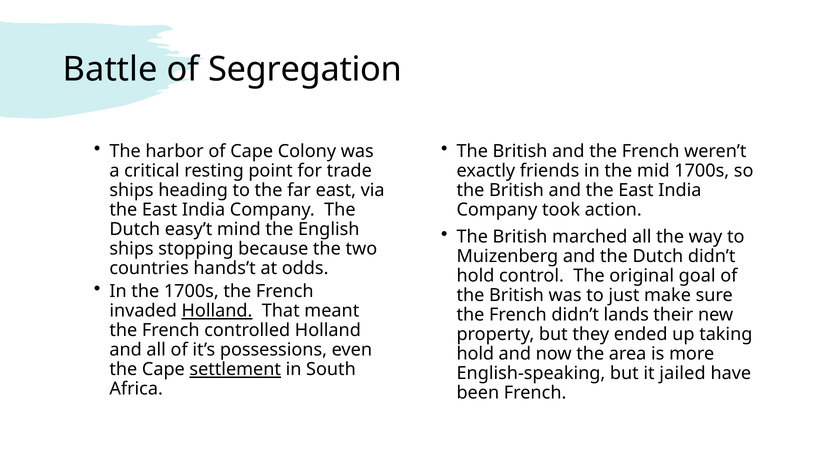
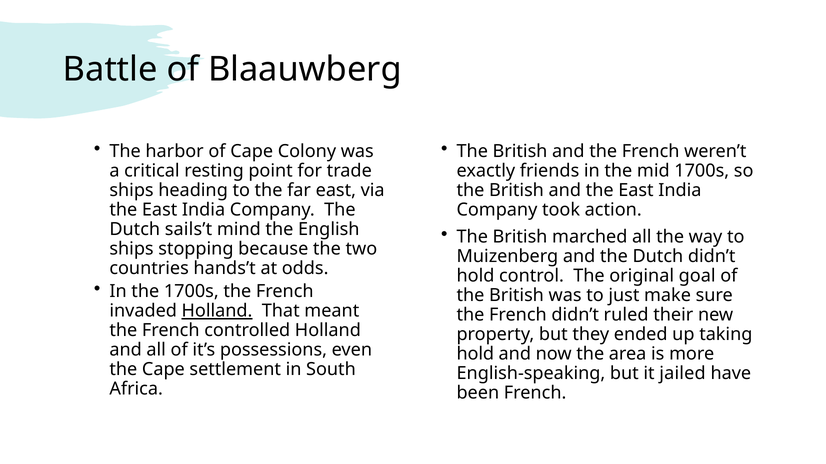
Segregation: Segregation -> Blaauwberg
easy’t: easy’t -> sails’t
lands: lands -> ruled
settlement underline: present -> none
